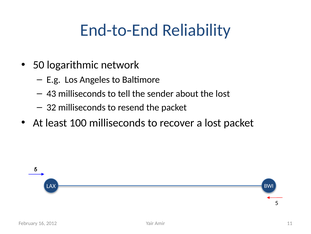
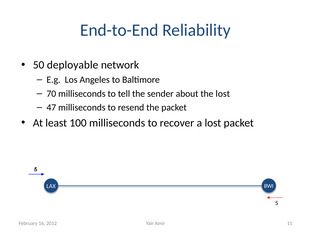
logarithmic: logarithmic -> deployable
43: 43 -> 70
32: 32 -> 47
